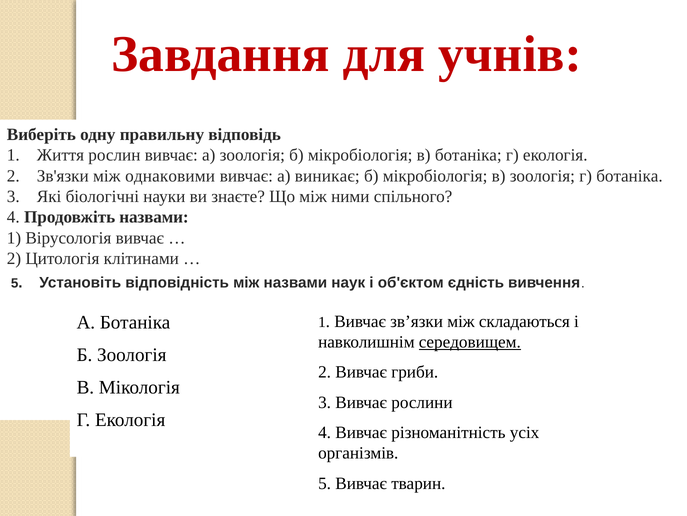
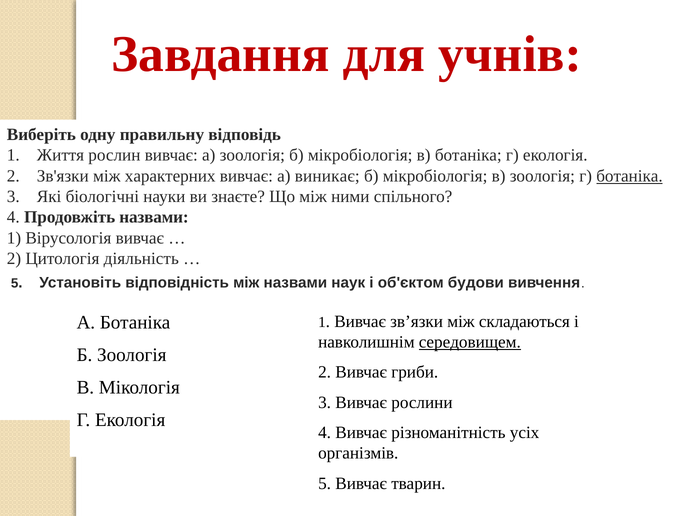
однаковими: однаковими -> характерних
ботаніка at (629, 176) underline: none -> present
клітинами: клітинами -> діяльність
єдність: єдність -> будови
